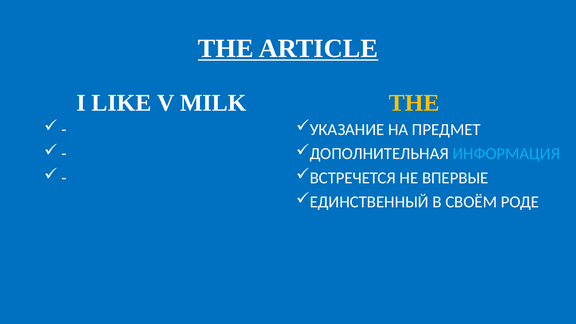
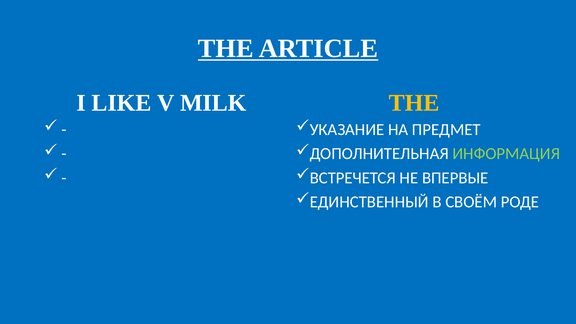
ИНФОРМАЦИЯ colour: light blue -> light green
